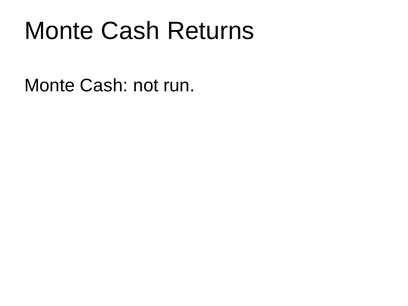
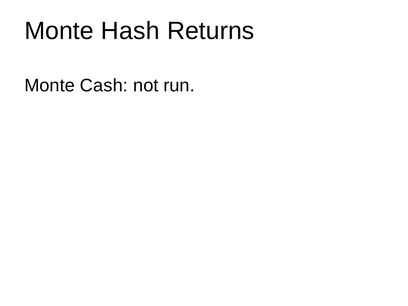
Cash at (130, 31): Cash -> Hash
